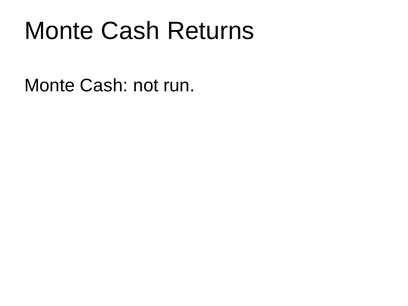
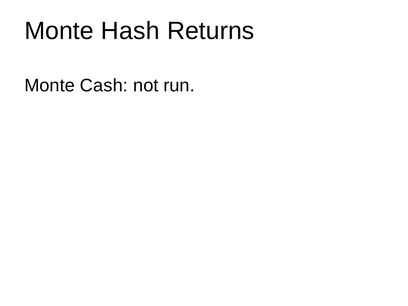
Cash at (130, 31): Cash -> Hash
